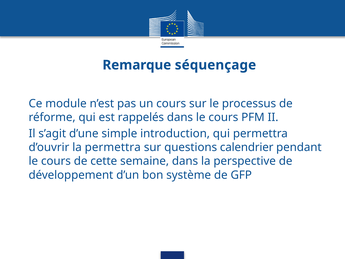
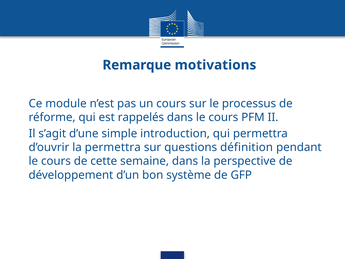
séquençage: séquençage -> motivations
calendrier: calendrier -> définition
